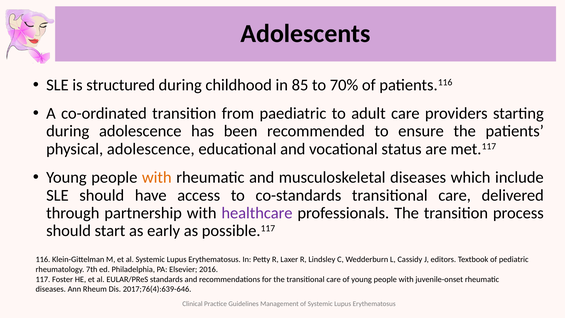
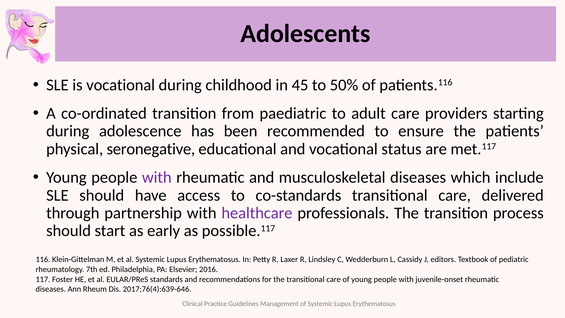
is structured: structured -> vocational
85: 85 -> 45
70%: 70% -> 50%
physical adolescence: adolescence -> seronegative
with at (157, 177) colour: orange -> purple
